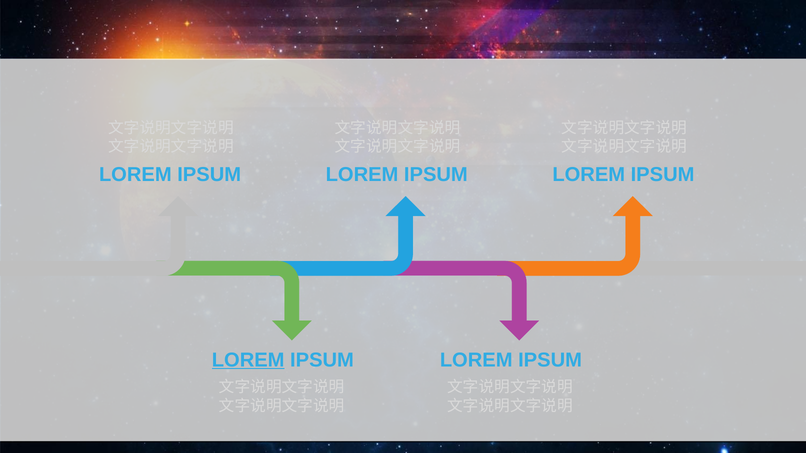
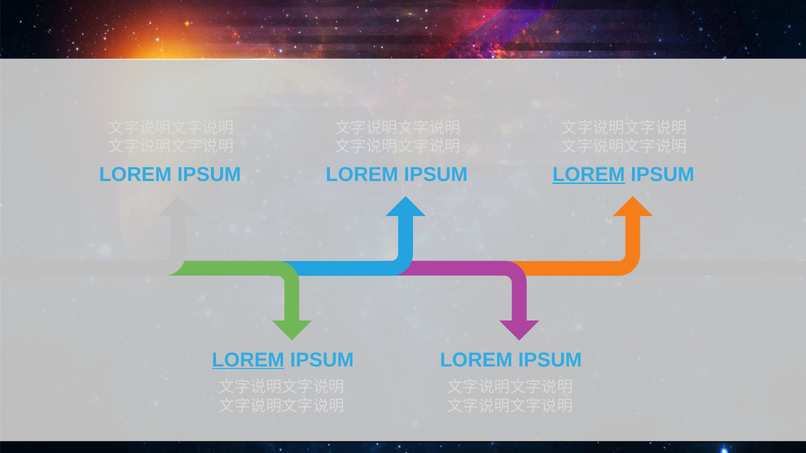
LOREM at (589, 175) underline: none -> present
